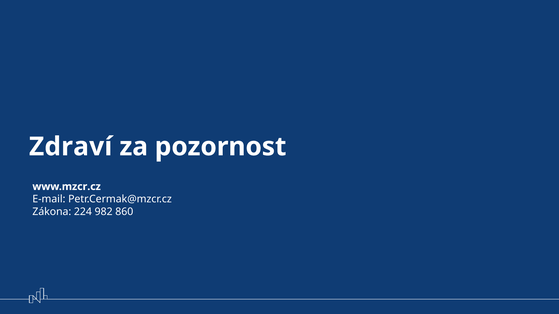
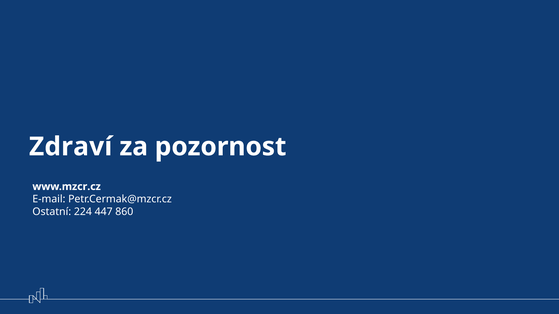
Zákona: Zákona -> Ostatní
982: 982 -> 447
